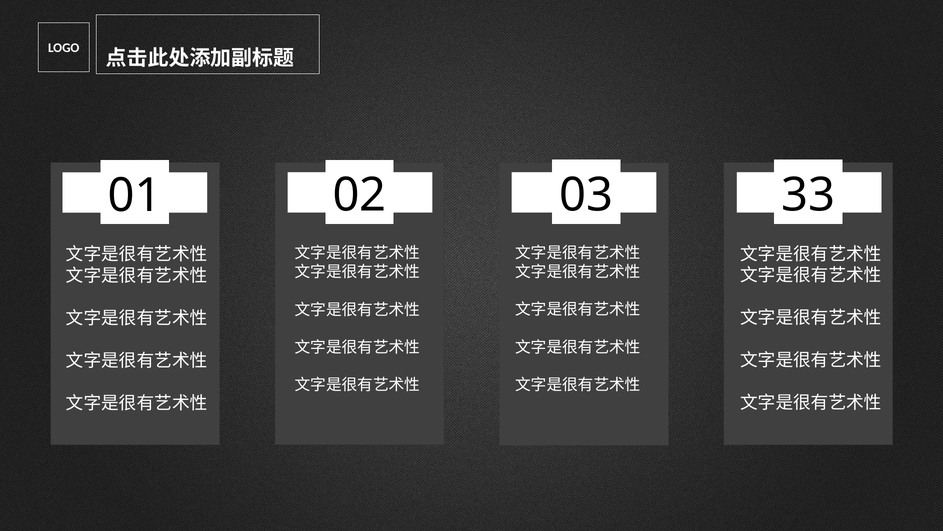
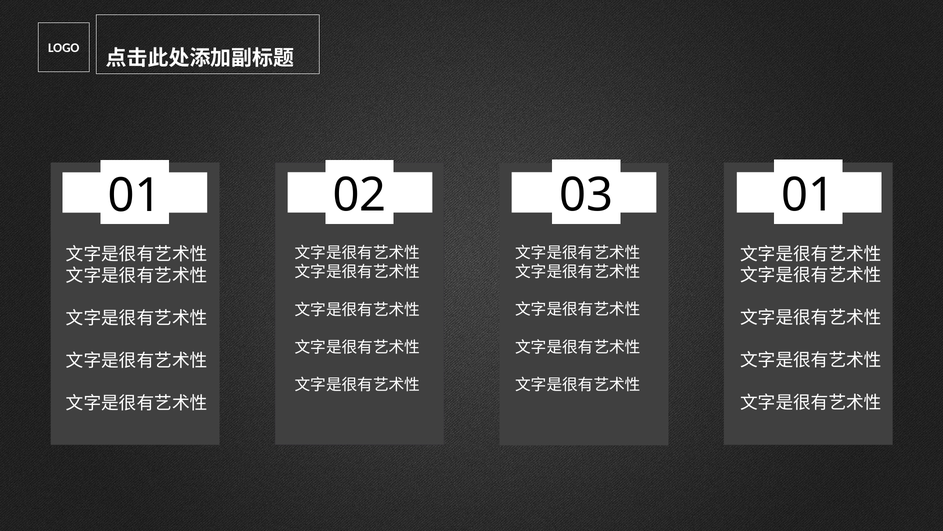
03 33: 33 -> 01
